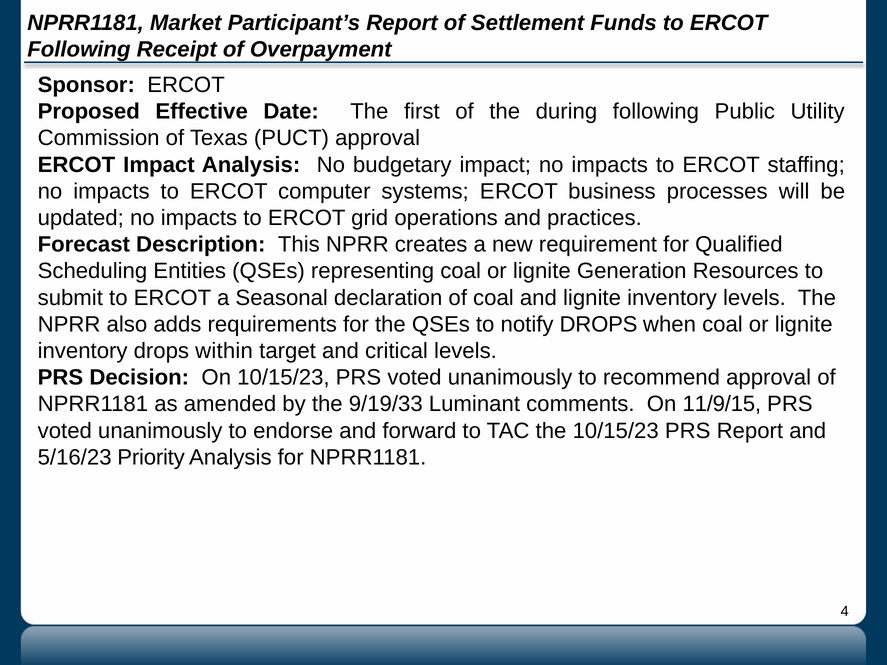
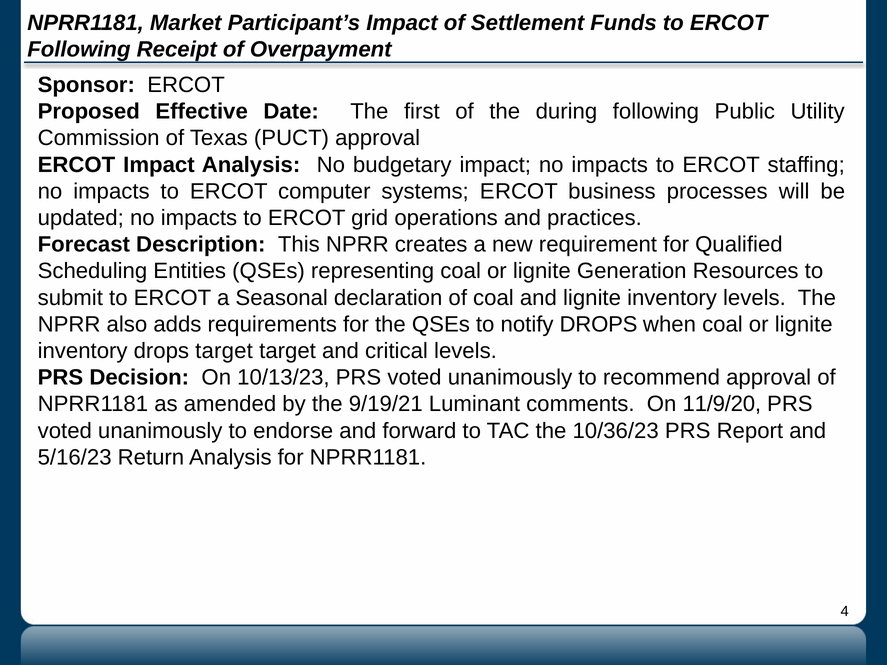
Participant’s Report: Report -> Impact
drops within: within -> target
On 10/15/23: 10/15/23 -> 10/13/23
9/19/33: 9/19/33 -> 9/19/21
11/9/15: 11/9/15 -> 11/9/20
the 10/15/23: 10/15/23 -> 10/36/23
Priority: Priority -> Return
